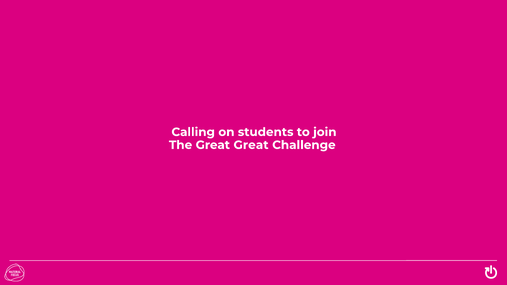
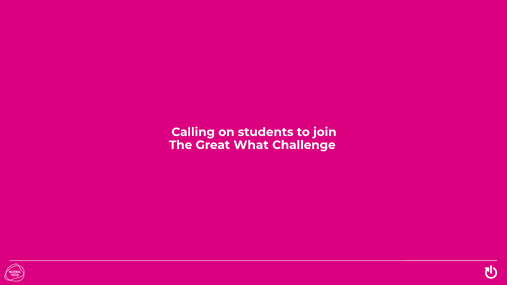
Great Great: Great -> What
